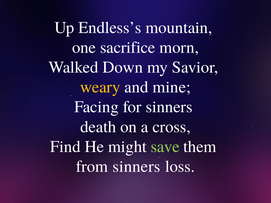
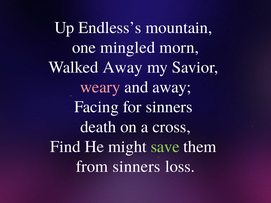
sacrifice: sacrifice -> mingled
Walked Down: Down -> Away
weary colour: yellow -> pink
and mine: mine -> away
